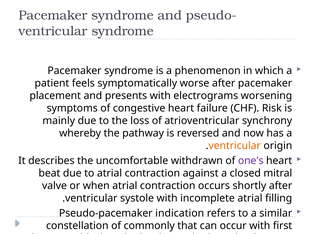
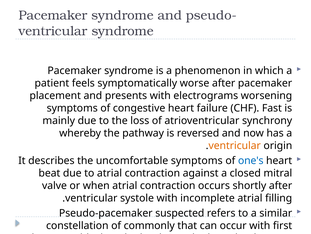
Risk: Risk -> Fast
uncomfortable withdrawn: withdrawn -> symptoms
one's colour: purple -> blue
indication: indication -> suspected
